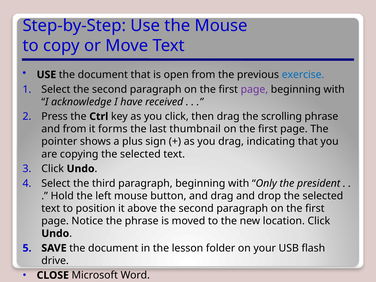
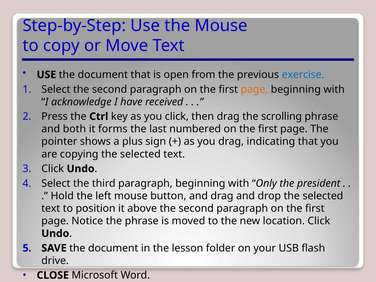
page at (254, 89) colour: purple -> orange
and from: from -> both
thumbnail: thumbnail -> numbered
